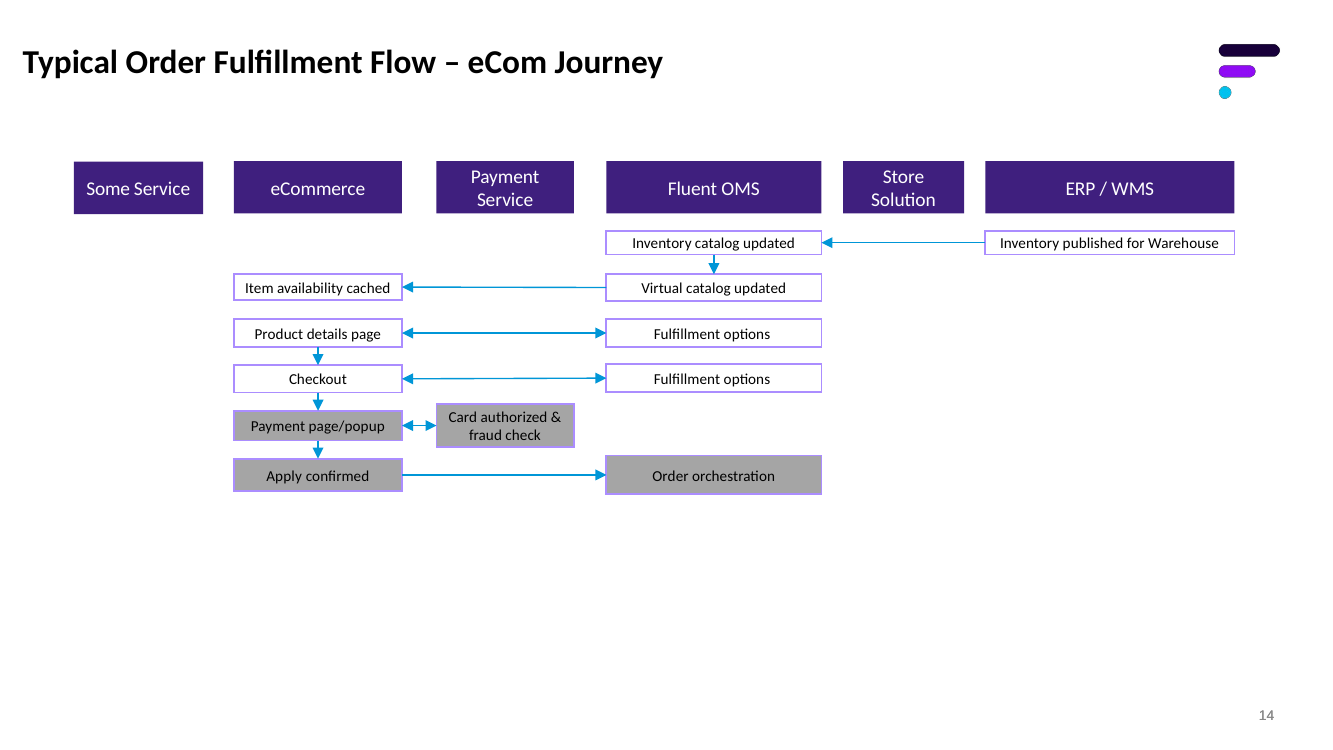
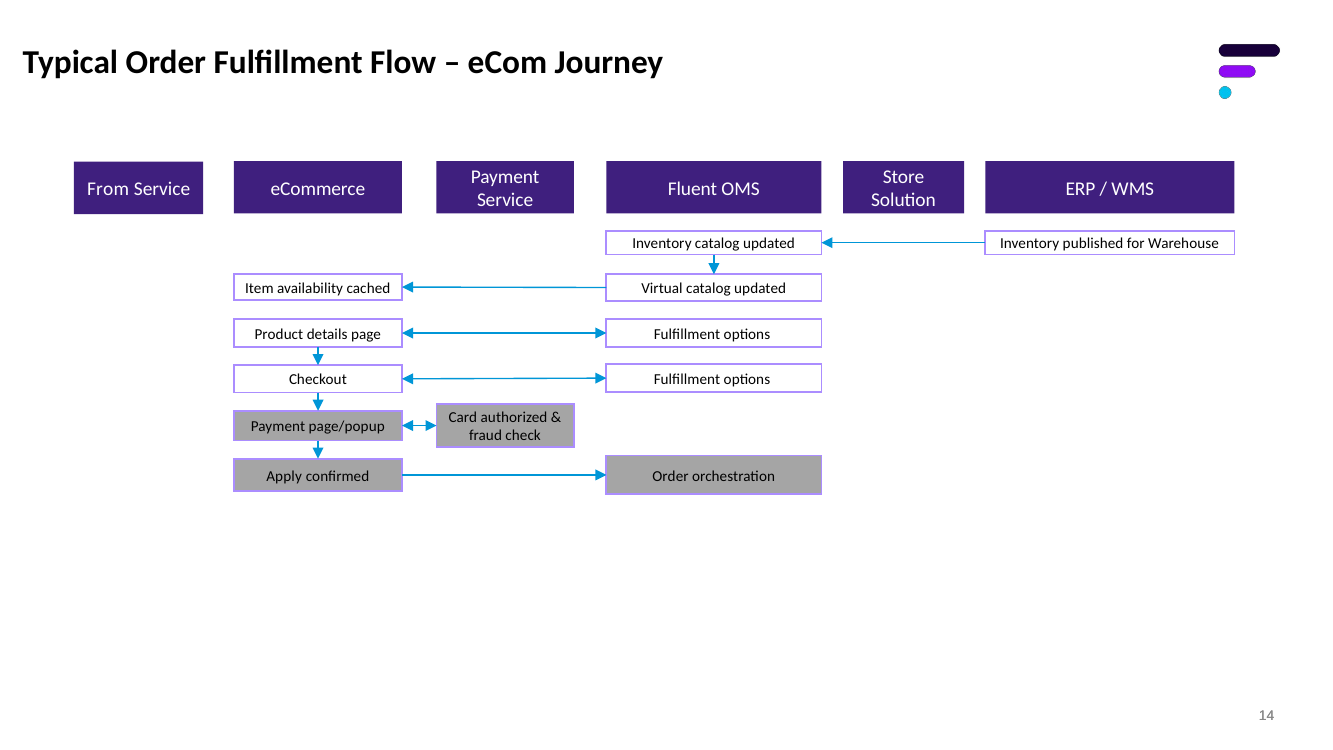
Some: Some -> From
